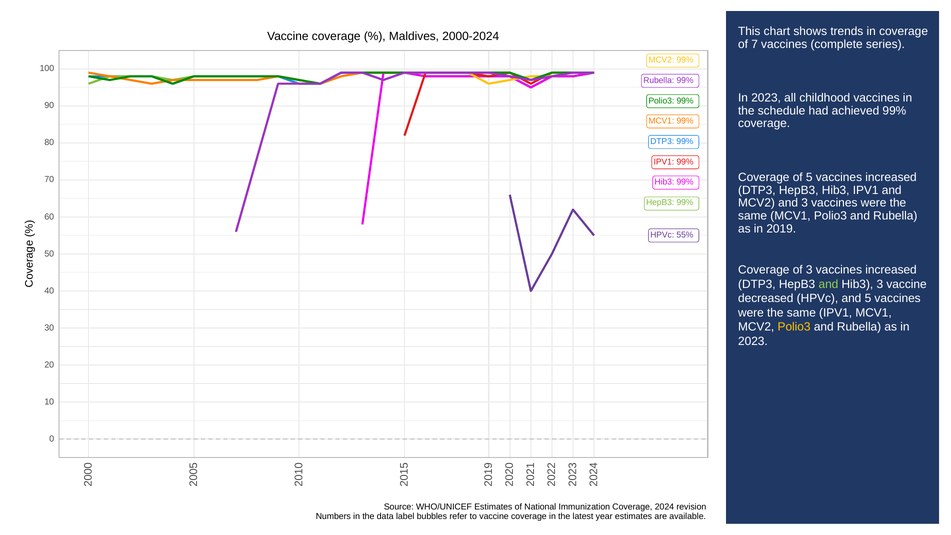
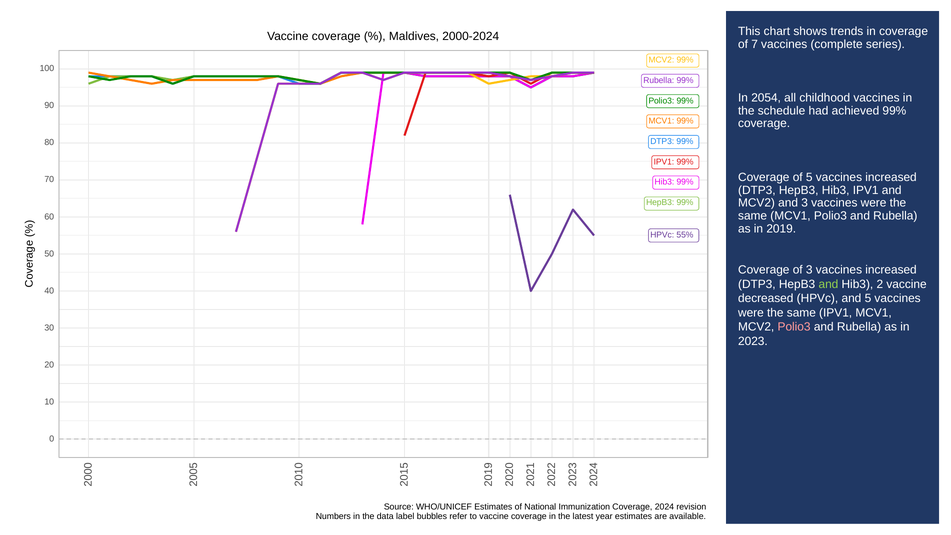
2023 at (766, 98): 2023 -> 2054
Hib3 3: 3 -> 2
Polio3 at (794, 327) colour: yellow -> pink
